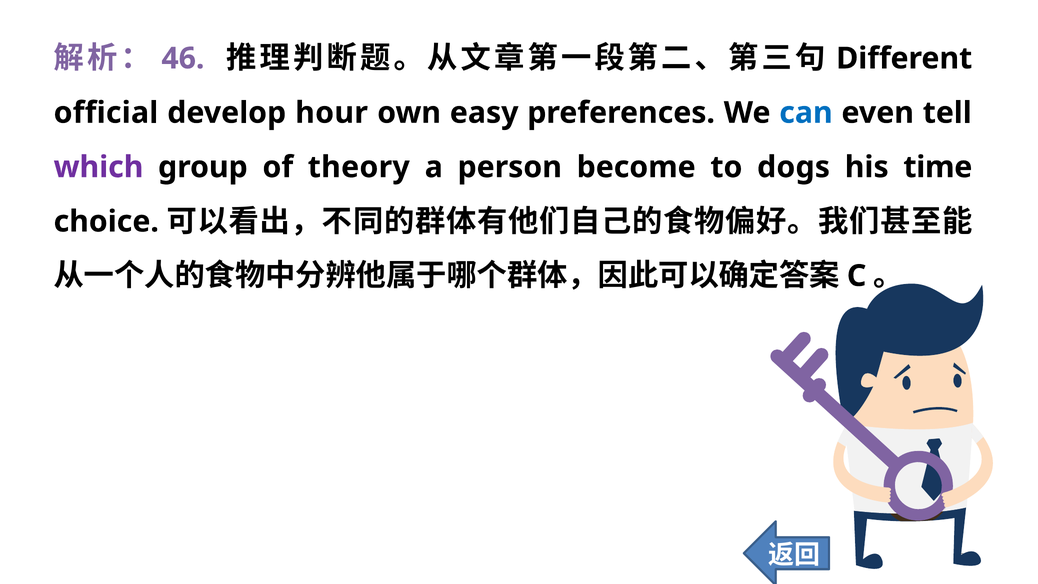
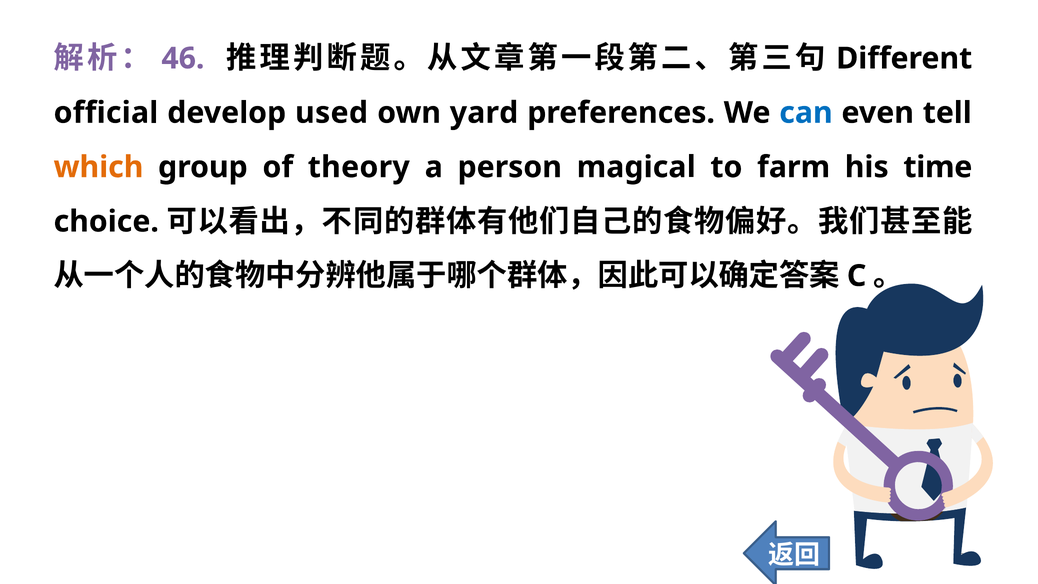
hour: hour -> used
easy: easy -> yard
which colour: purple -> orange
become: become -> magical
dogs: dogs -> farm
